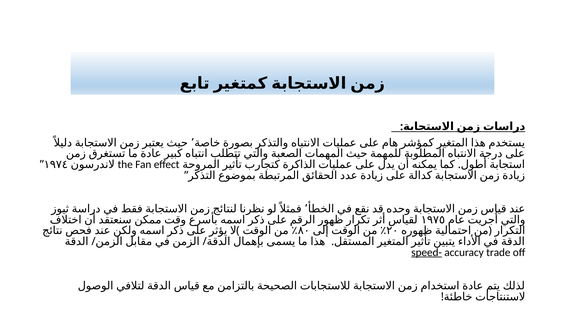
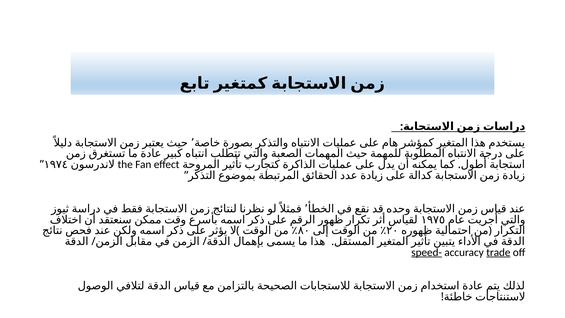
trade underline: none -> present
